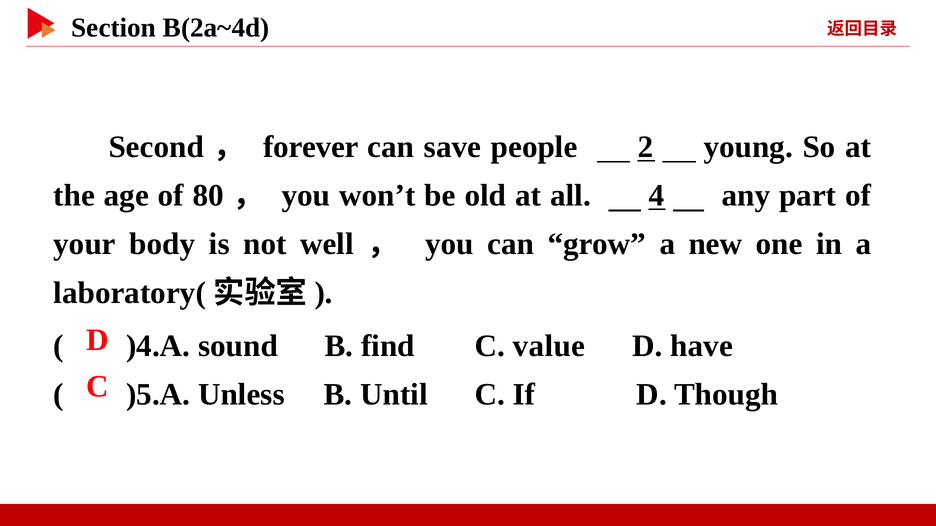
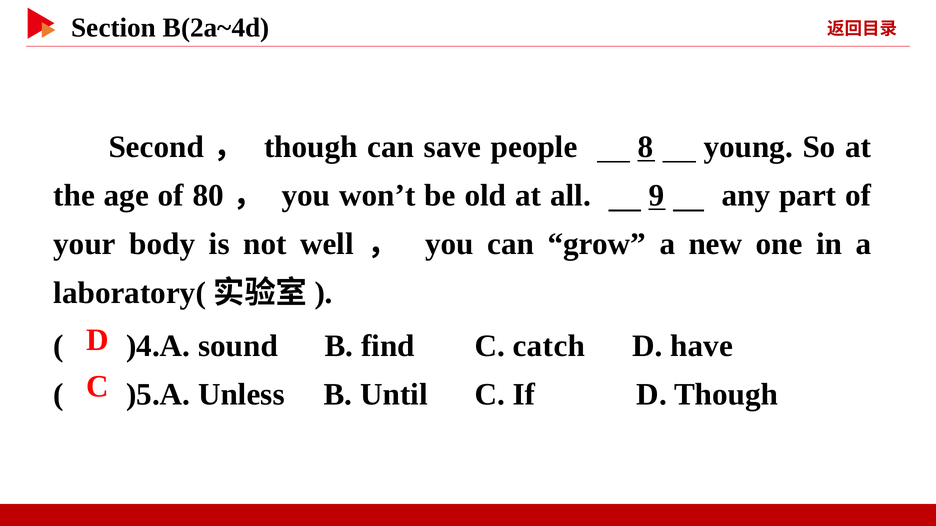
forever at (311, 147): forever -> though
2: 2 -> 8
4: 4 -> 9
value: value -> catch
